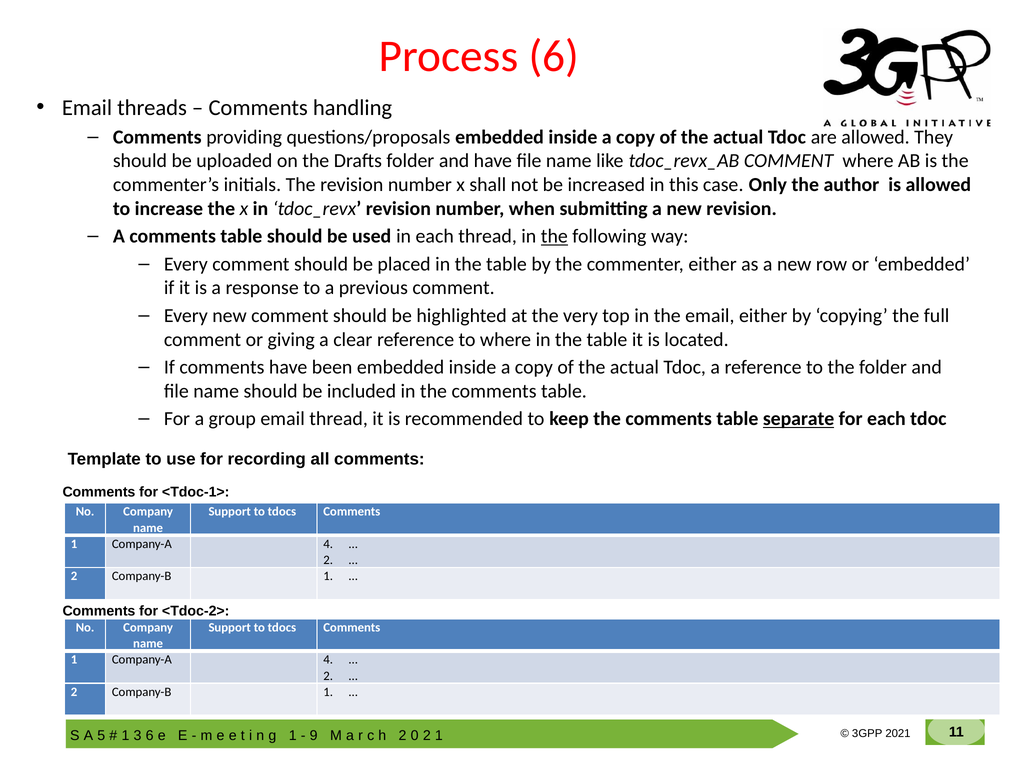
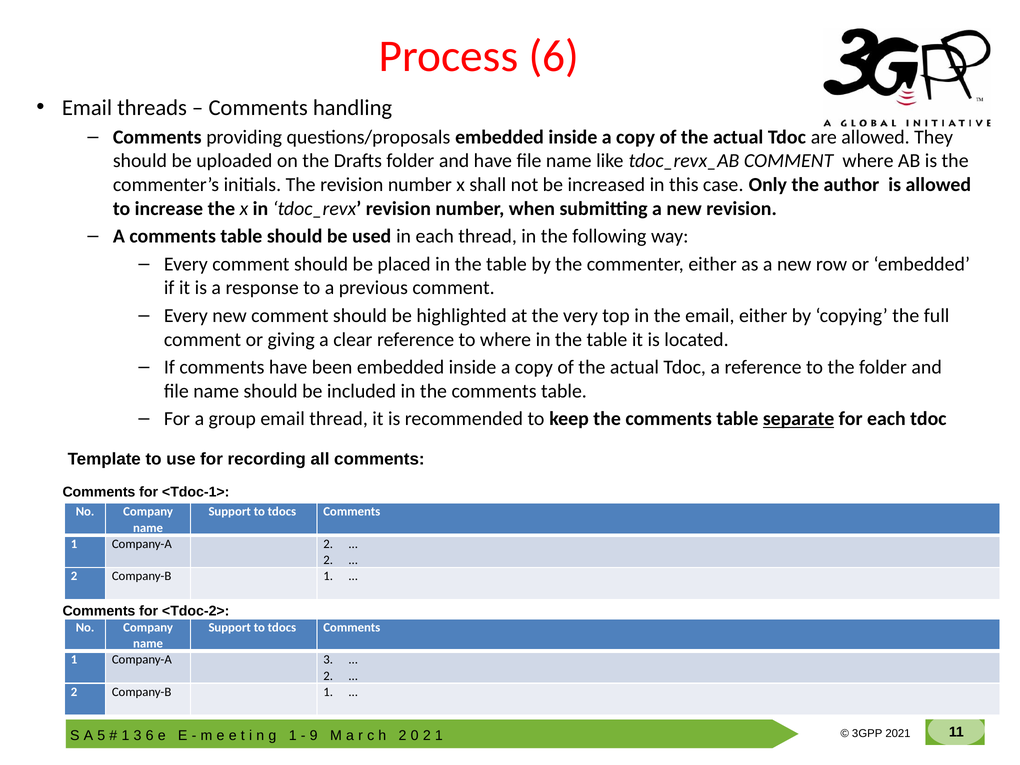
the at (554, 236) underline: present -> none
4 at (328, 544): 4 -> 2
4 at (328, 660): 4 -> 3
